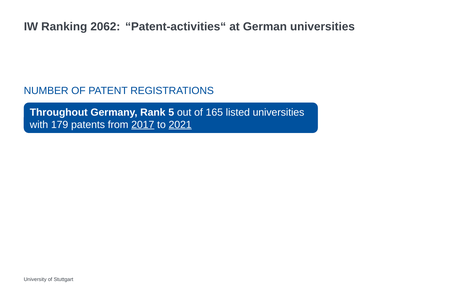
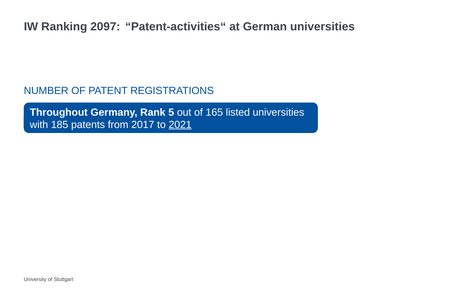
2062: 2062 -> 2097
179: 179 -> 185
2017 underline: present -> none
